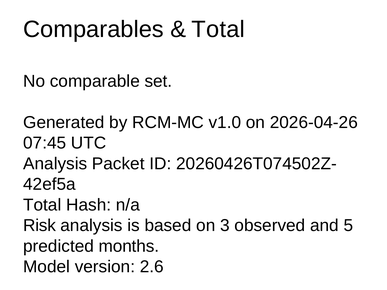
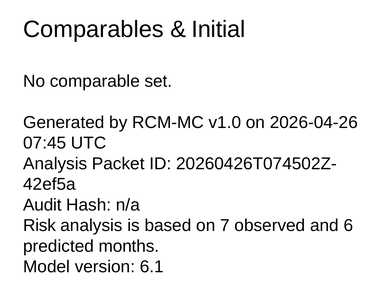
Total at (218, 29): Total -> Initial
Total at (42, 205): Total -> Audit
3: 3 -> 7
5: 5 -> 6
2.6: 2.6 -> 6.1
